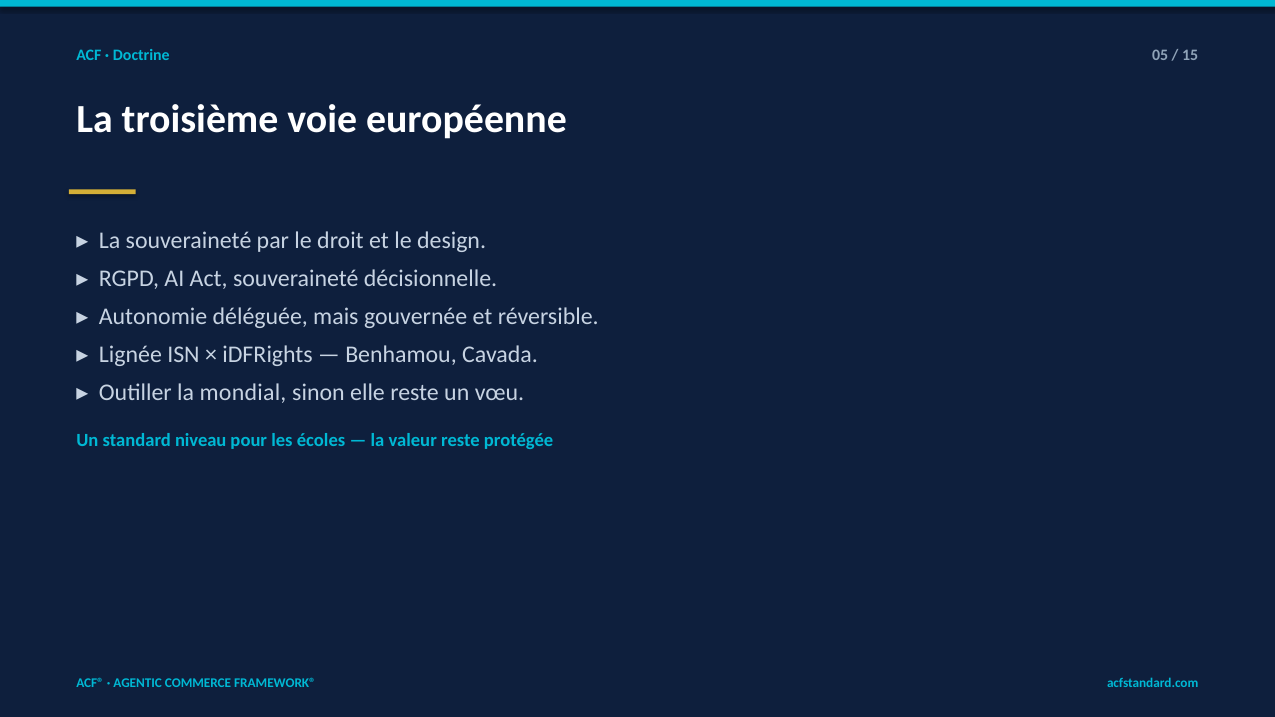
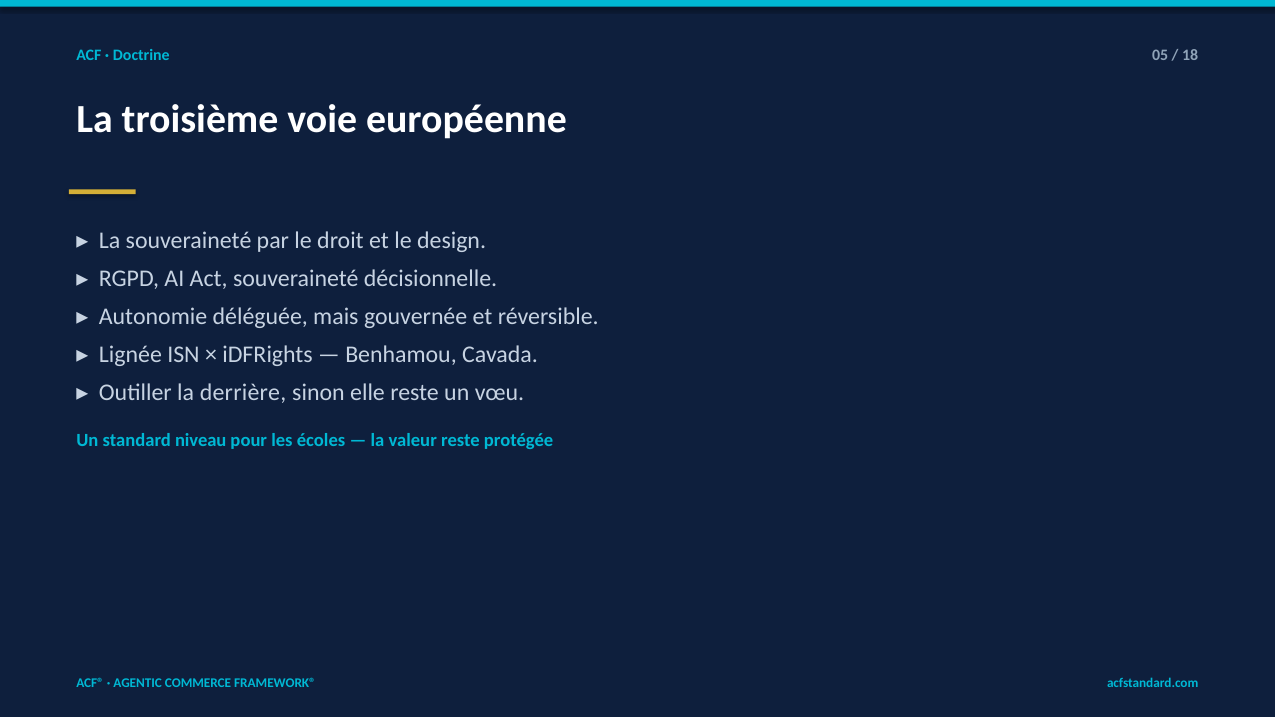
15: 15 -> 18
mondial: mondial -> derrière
